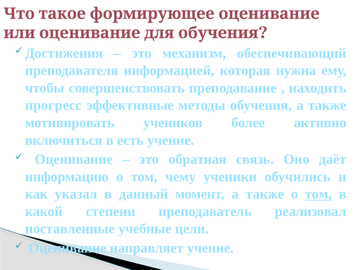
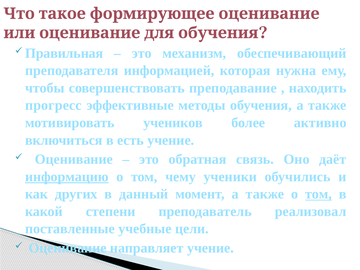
Достижения: Достижения -> Правильная
информацию underline: none -> present
указал: указал -> других
